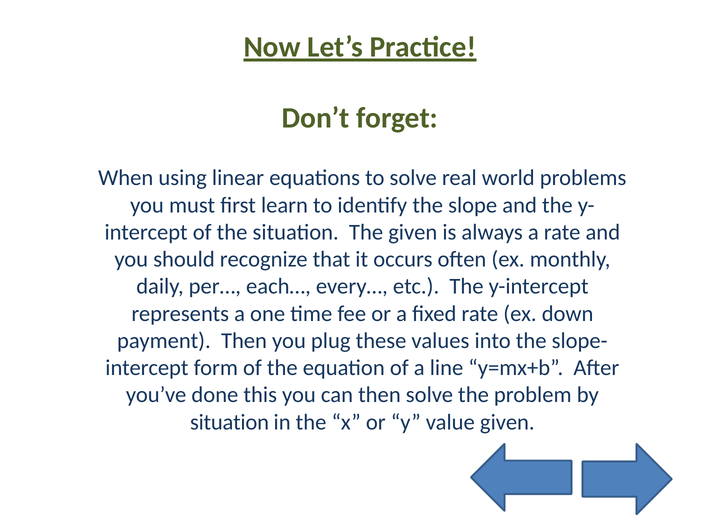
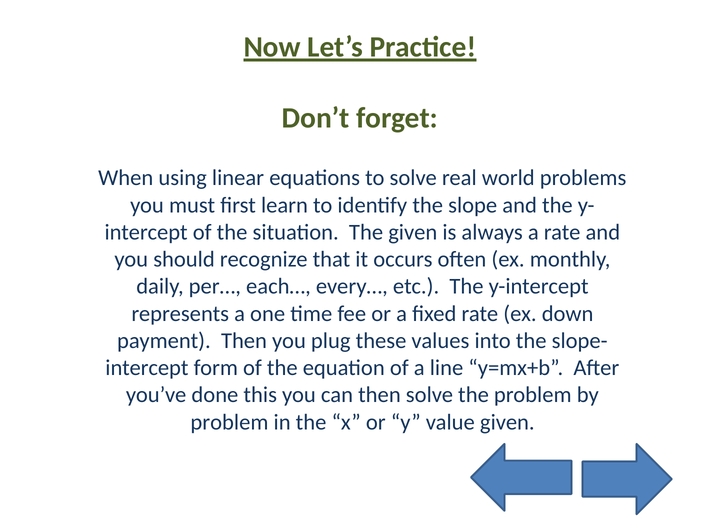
situation at (230, 422): situation -> problem
